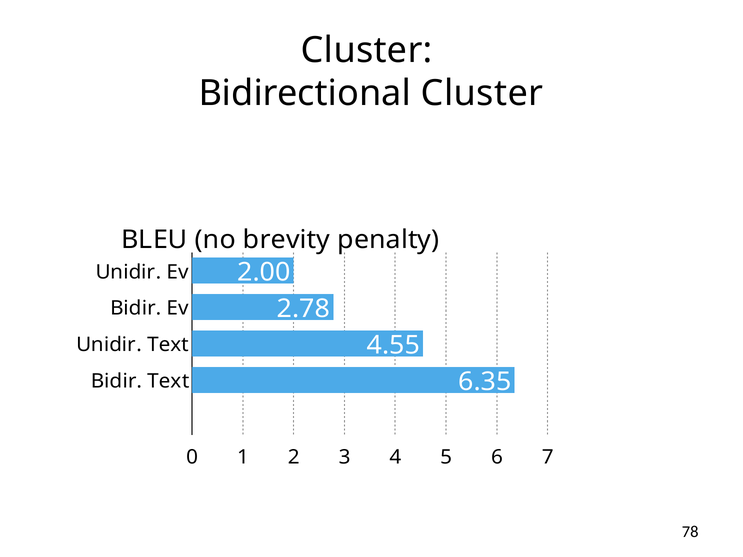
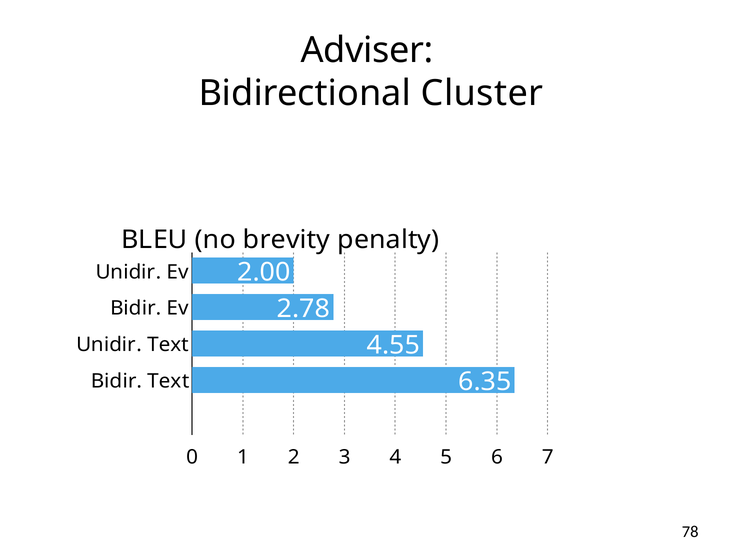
Cluster at (367, 50): Cluster -> Adviser
